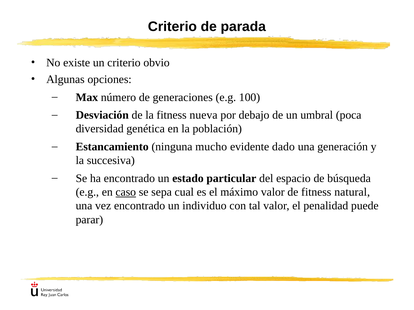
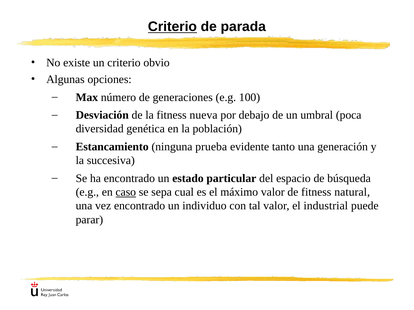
Criterio at (172, 27) underline: none -> present
mucho: mucho -> prueba
dado: dado -> tanto
penalidad: penalidad -> industrial
